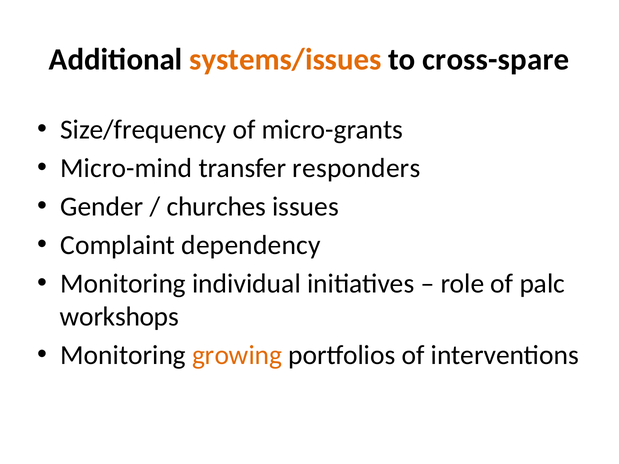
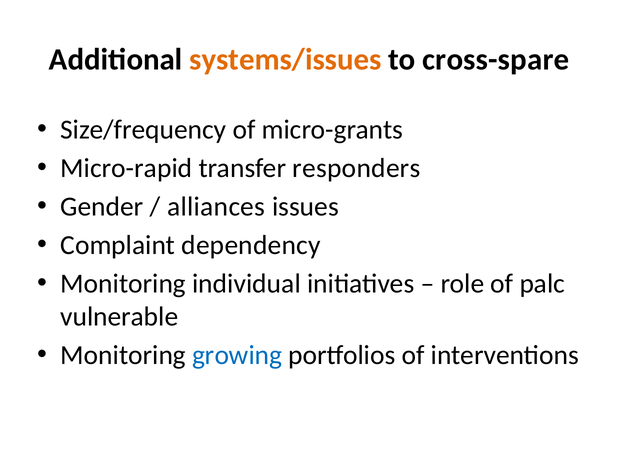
Micro-mind: Micro-mind -> Micro-rapid
churches: churches -> alliances
workshops: workshops -> vulnerable
growing colour: orange -> blue
